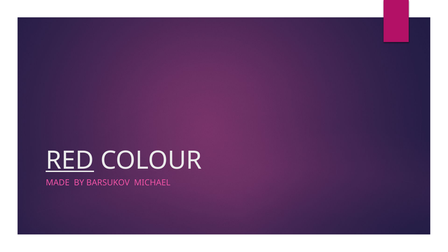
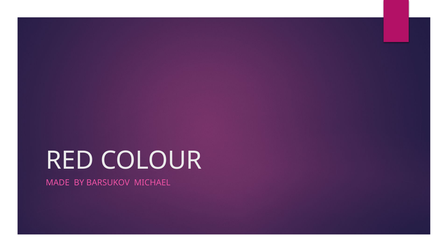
RED underline: present -> none
